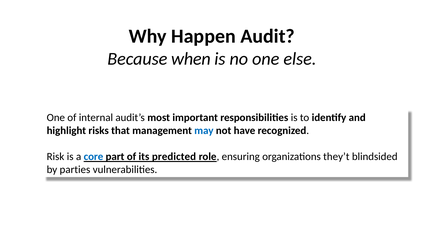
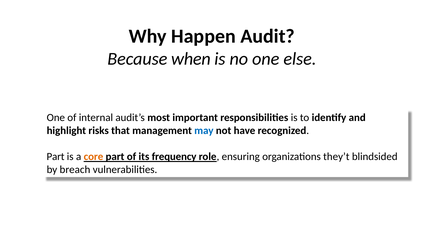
Risk at (56, 157): Risk -> Part
core colour: blue -> orange
predicted: predicted -> frequency
parties: parties -> breach
